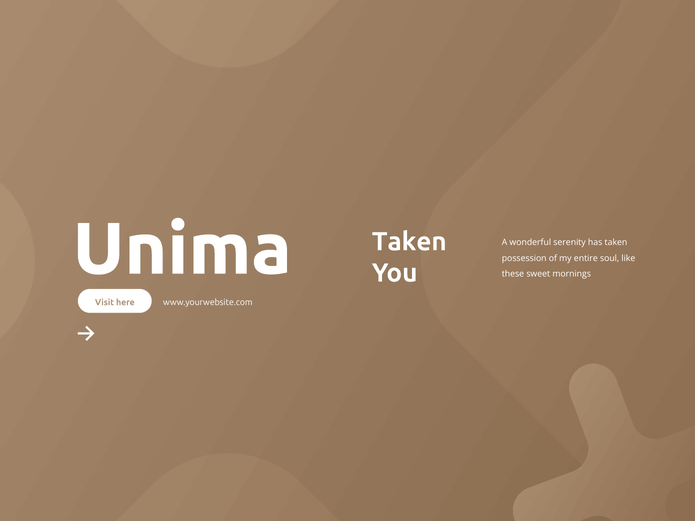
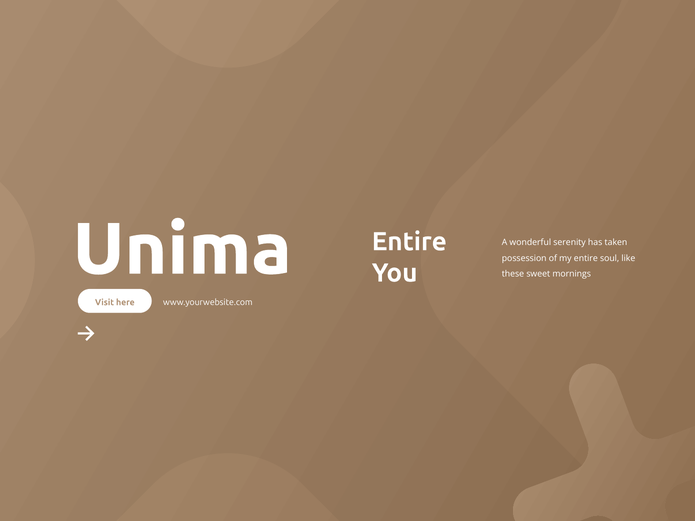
Taken at (409, 242): Taken -> Entire
